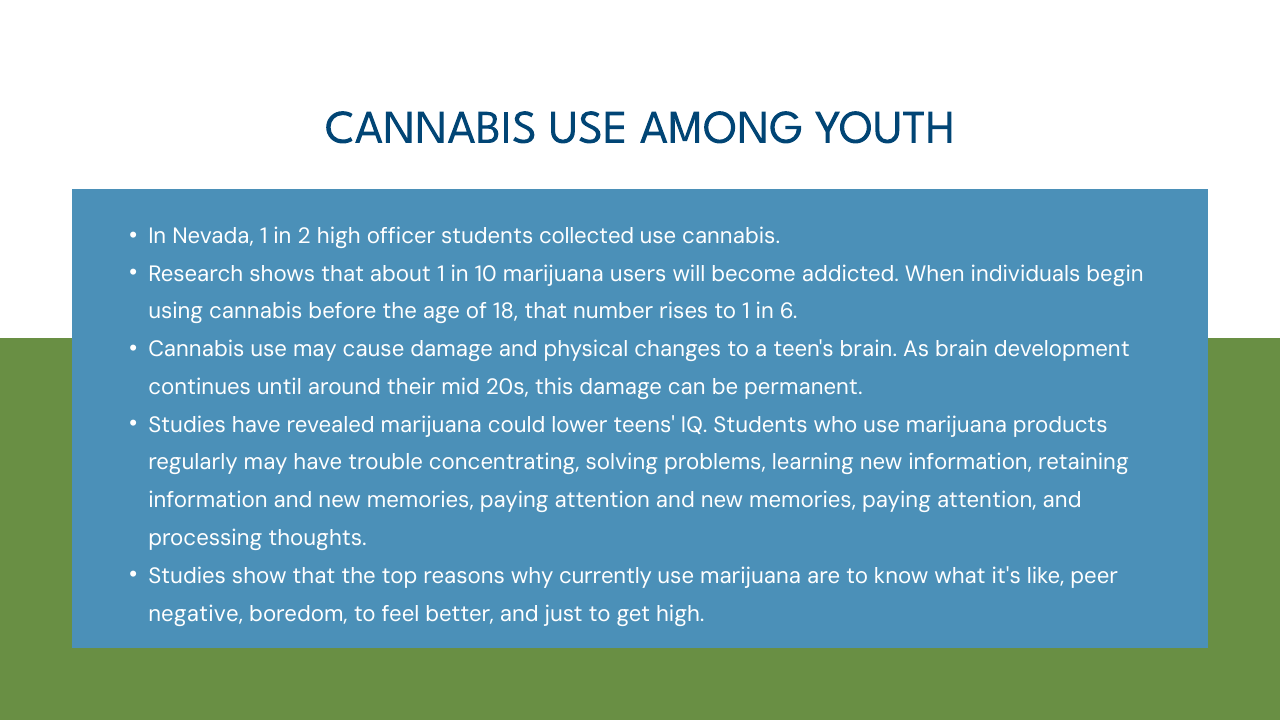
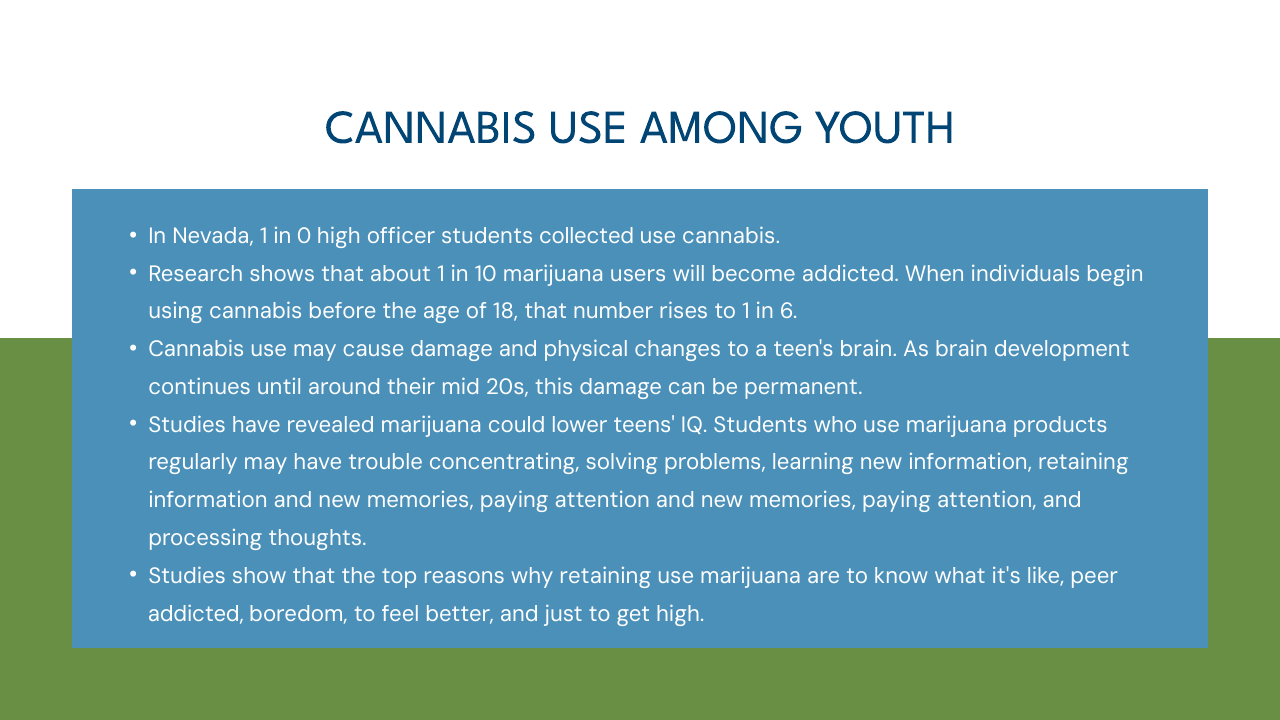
2: 2 -> 0
why currently: currently -> retaining
negative at (196, 614): negative -> addicted
